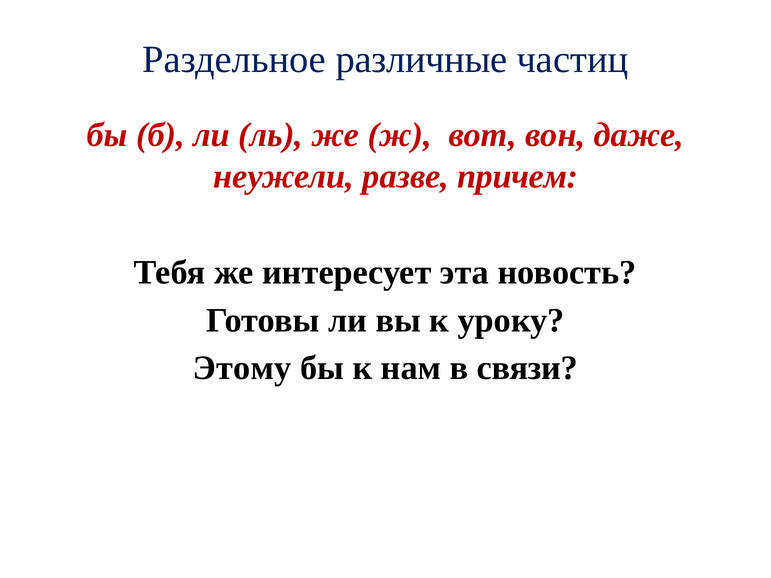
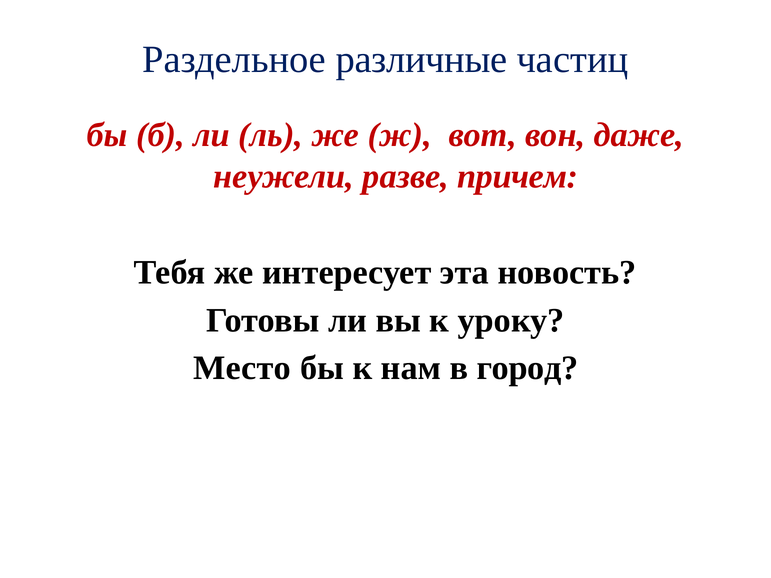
Этому: Этому -> Место
связи: связи -> город
